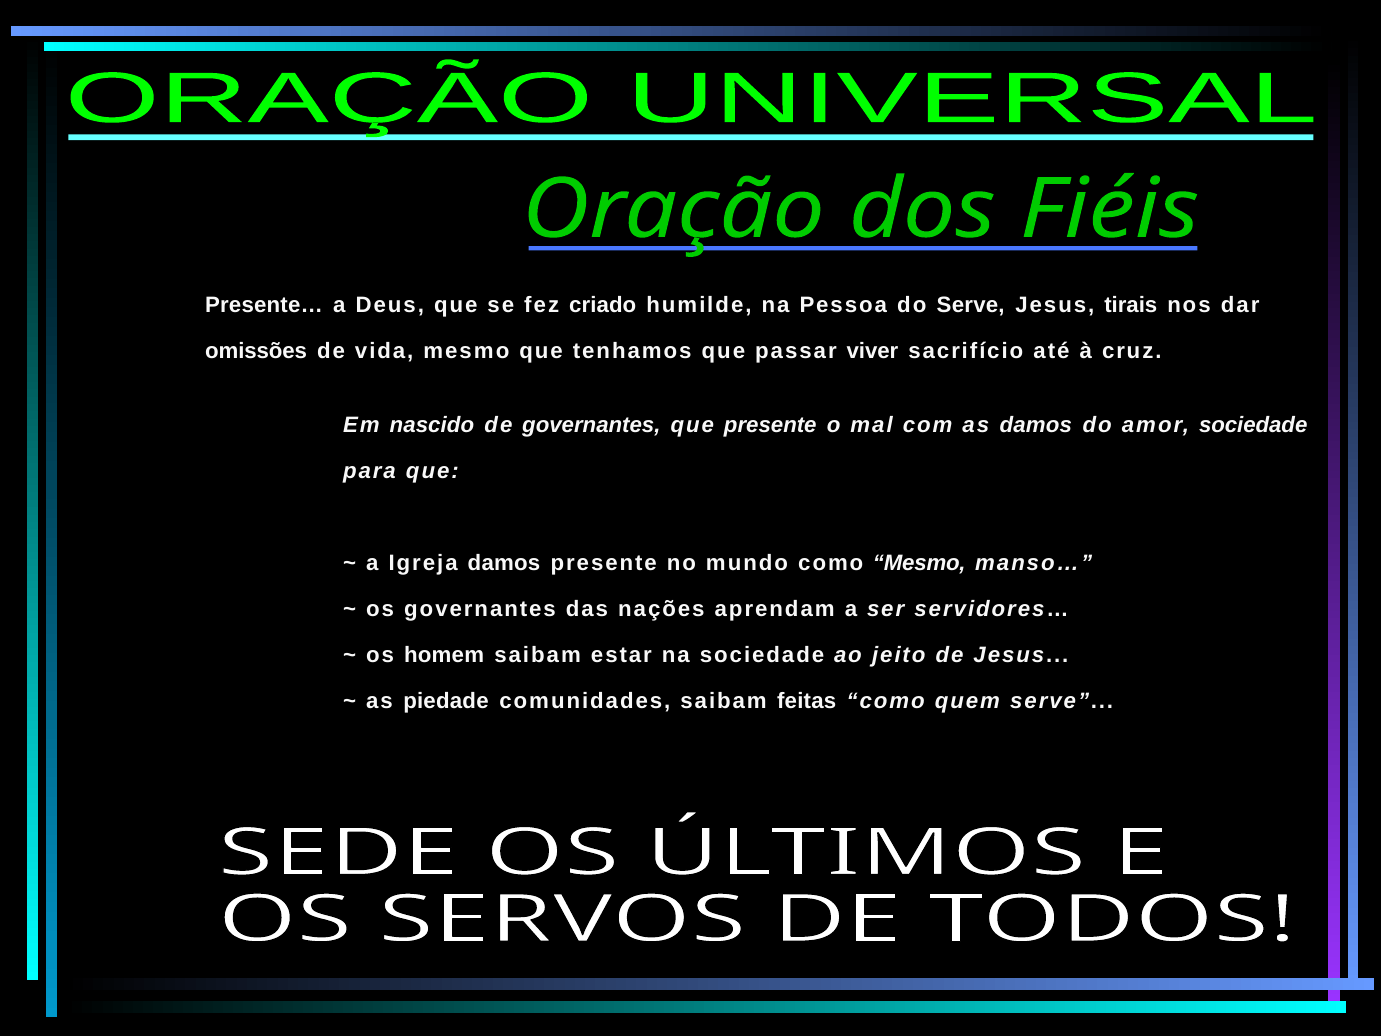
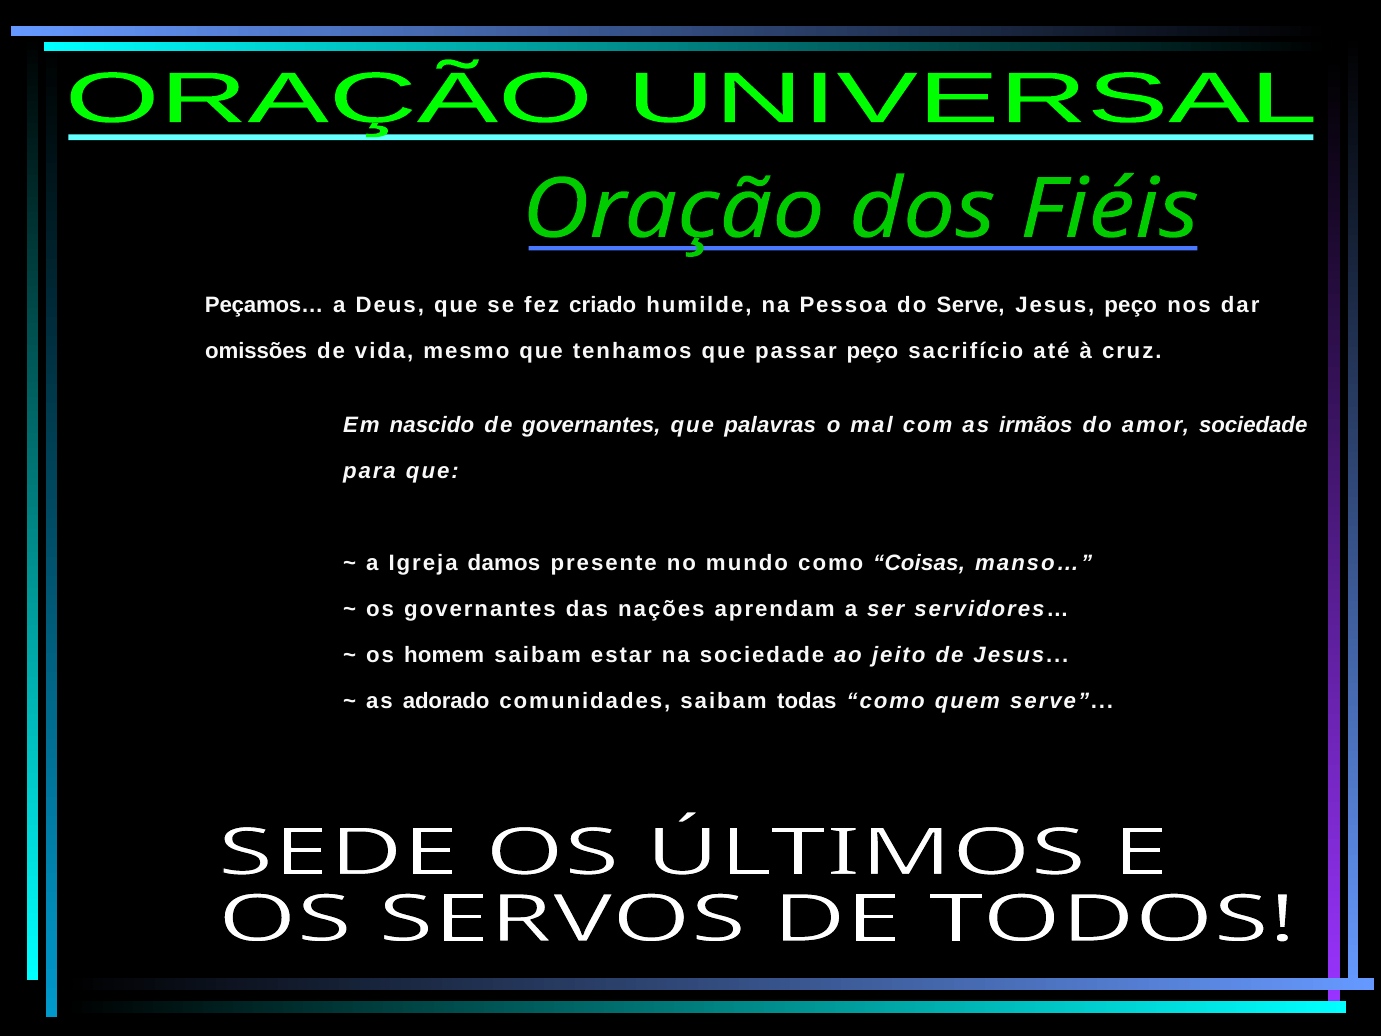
Presente…: Presente… -> Peçamos…
Jesus tirais: tirais -> peço
passar viver: viver -> peço
que presente: presente -> palavras
as damos: damos -> irmãos
como Mesmo: Mesmo -> Coisas
piedade: piedade -> adorado
feitas: feitas -> todas
